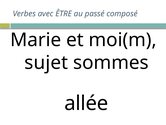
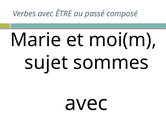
allée at (86, 103): allée -> avec
